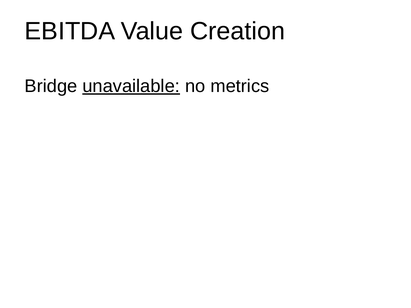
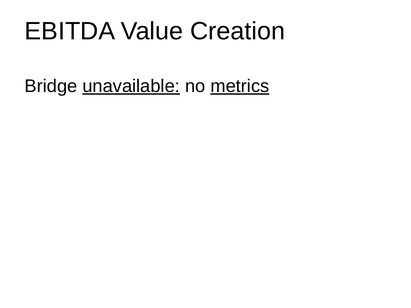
metrics underline: none -> present
